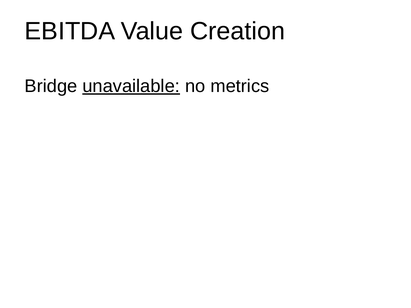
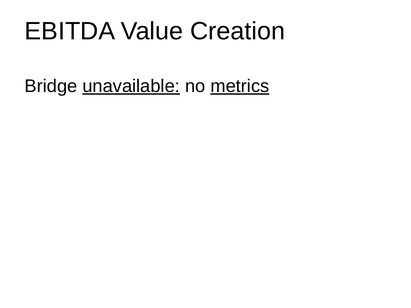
metrics underline: none -> present
